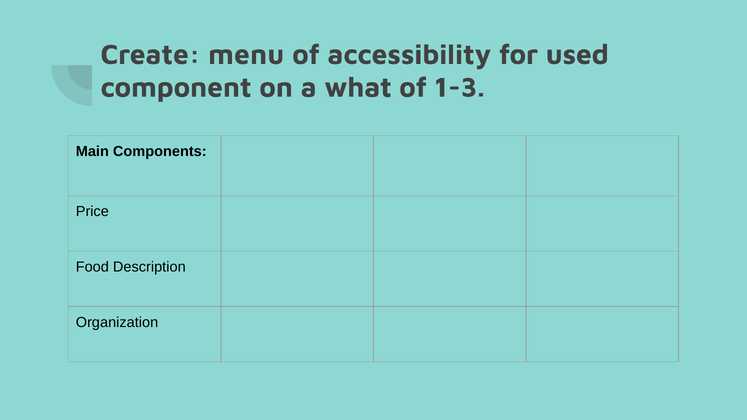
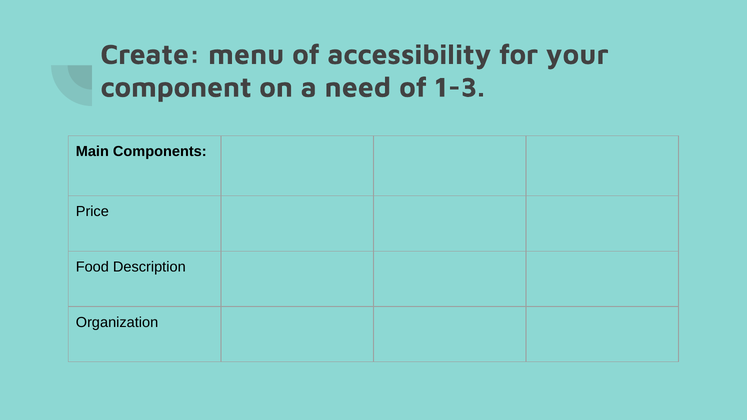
used: used -> your
what: what -> need
